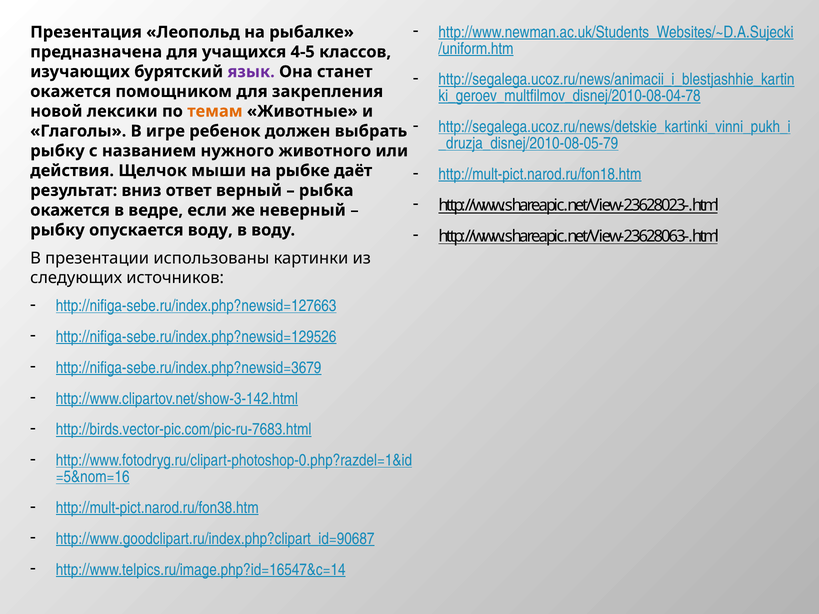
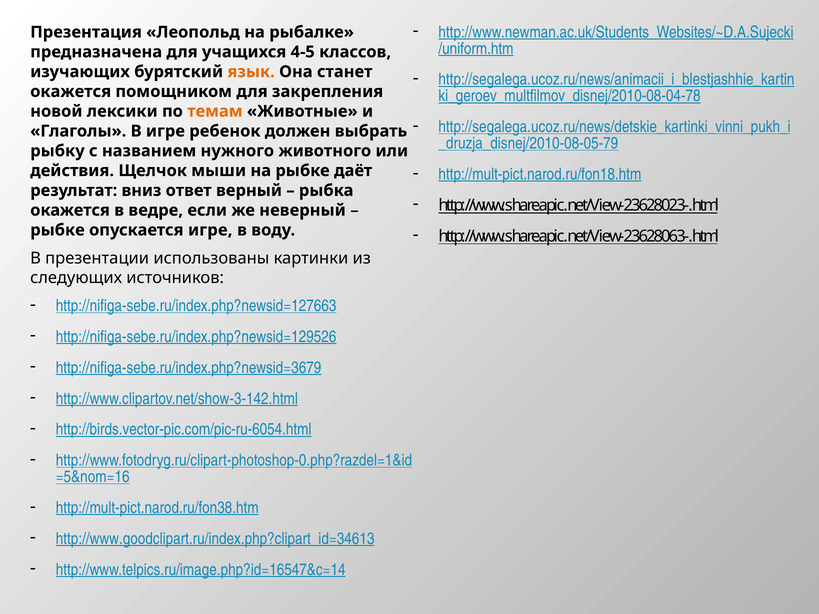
язык colour: purple -> orange
рыбку at (57, 230): рыбку -> рыбке
опускается воду: воду -> игре
http://birds.vector-pic.com/pic-ru-7683.html: http://birds.vector-pic.com/pic-ru-7683.html -> http://birds.vector-pic.com/pic-ru-6054.html
http://www.goodclipart.ru/index.php?clipart_id=90687: http://www.goodclipart.ru/index.php?clipart_id=90687 -> http://www.goodclipart.ru/index.php?clipart_id=34613
